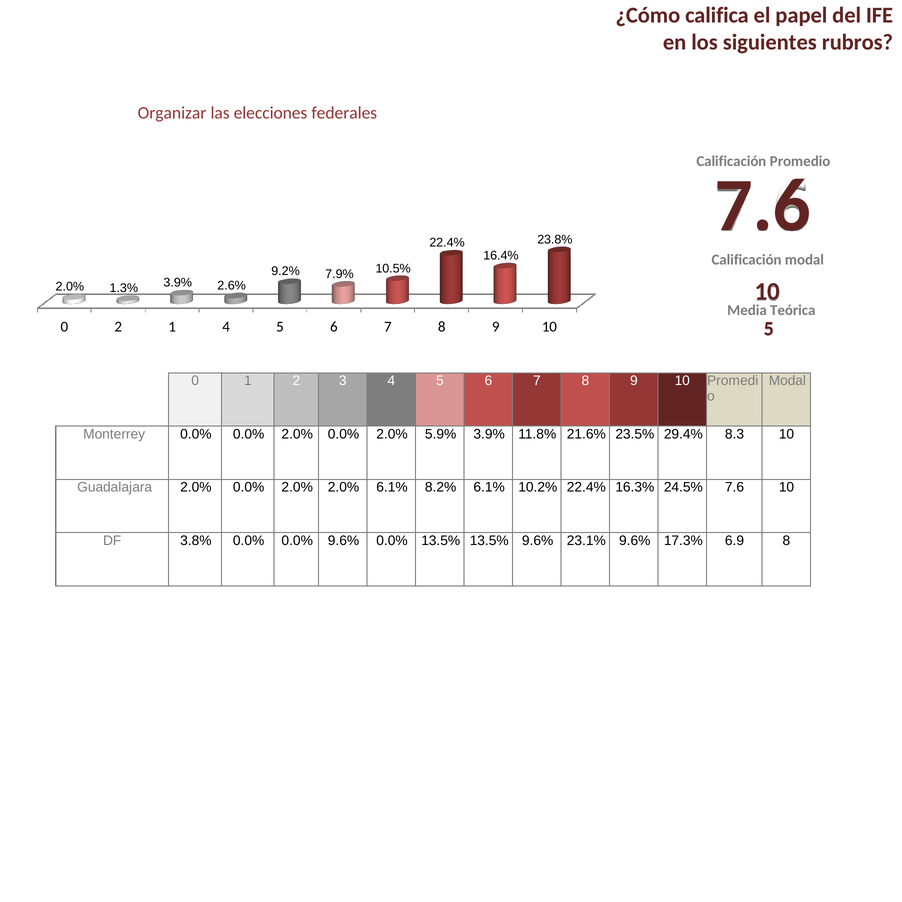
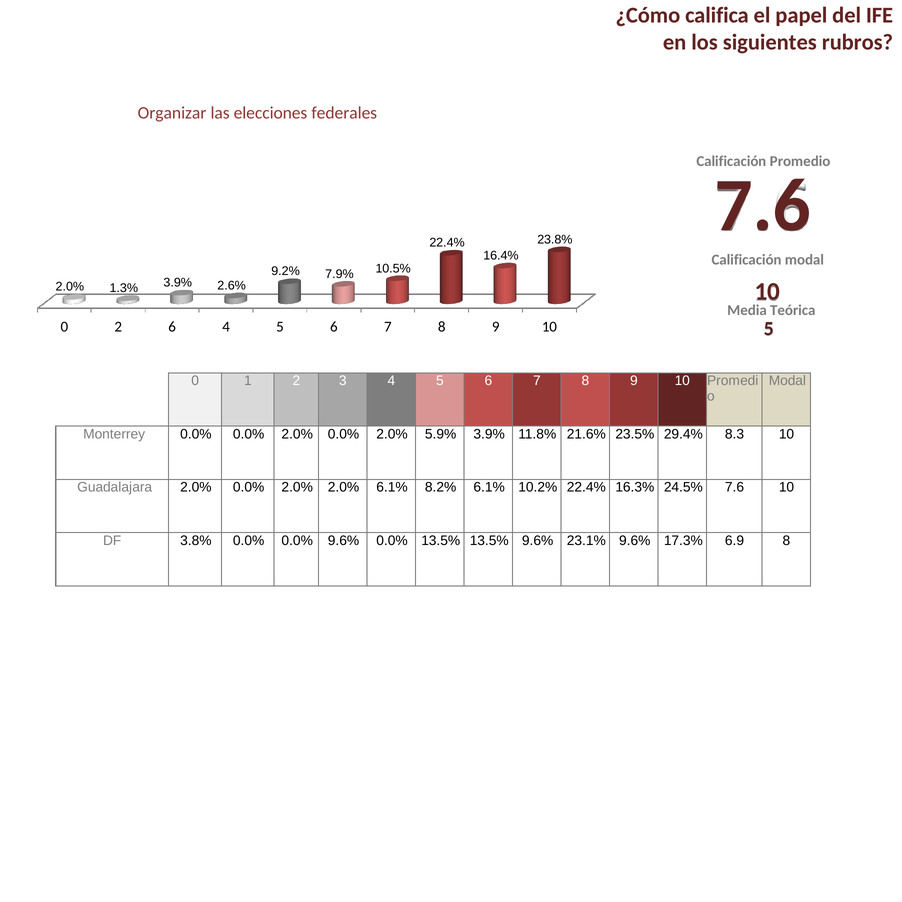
2 1: 1 -> 6
